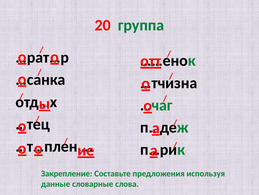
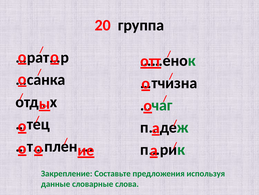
группа colour: green -> black
